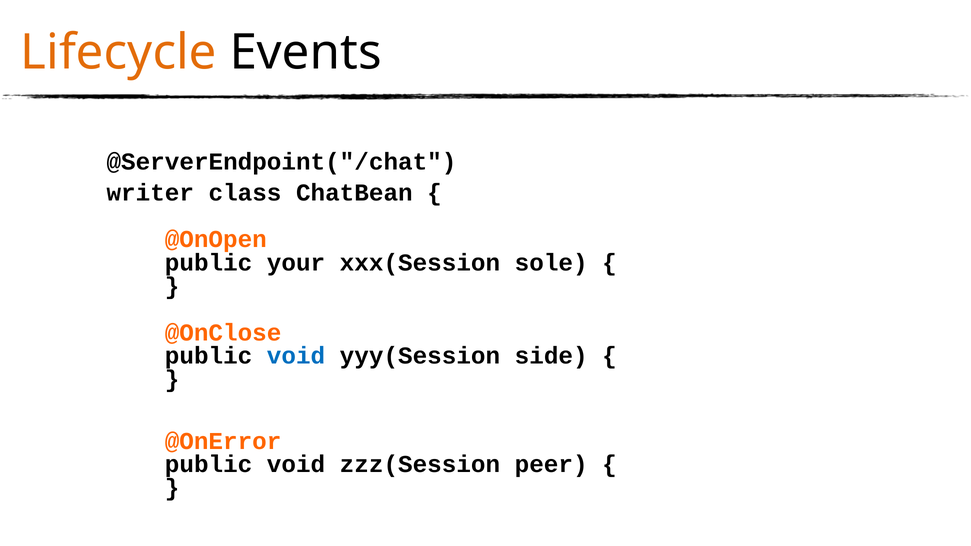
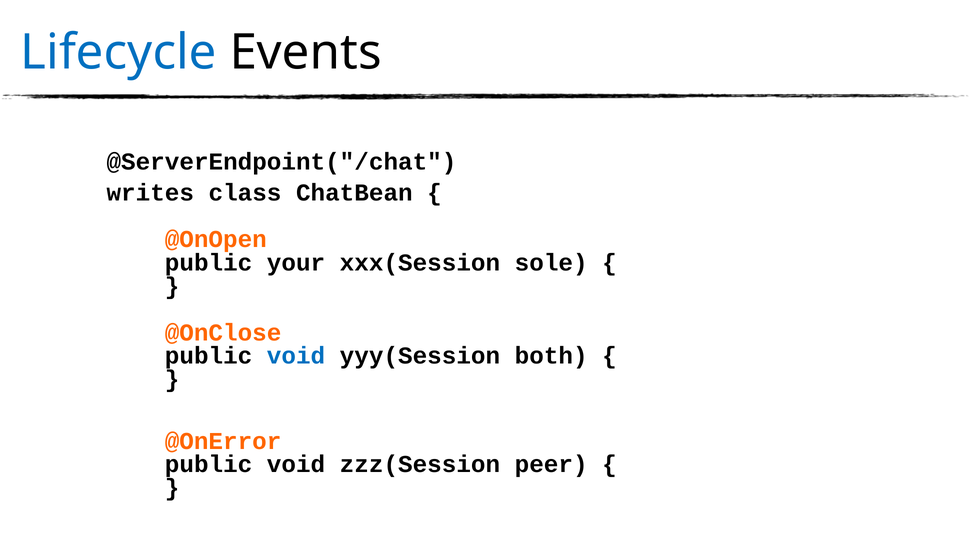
Lifecycle colour: orange -> blue
writer: writer -> writes
side: side -> both
